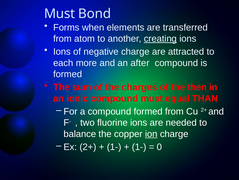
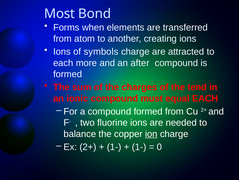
Must at (60, 14): Must -> Most
creating underline: present -> none
negative: negative -> symbols
then: then -> tend
equal THAN: THAN -> EACH
